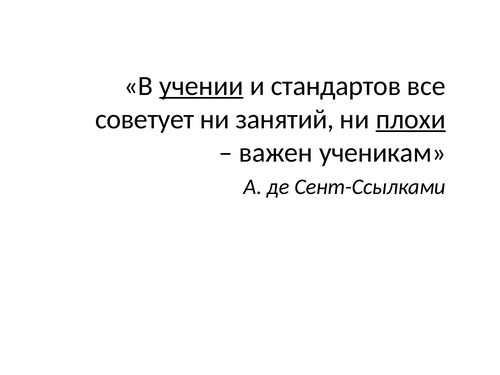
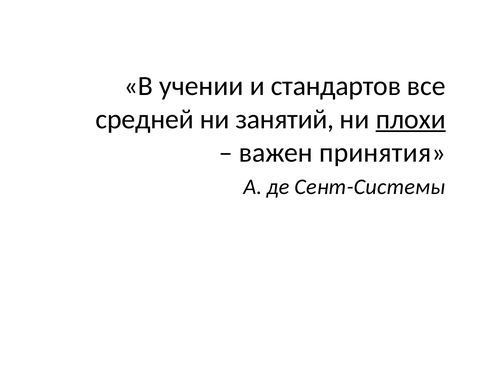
учении underline: present -> none
советует: советует -> средней
ученикам: ученикам -> принятия
Сент-Ссылками: Сент-Ссылками -> Сент-Системы
